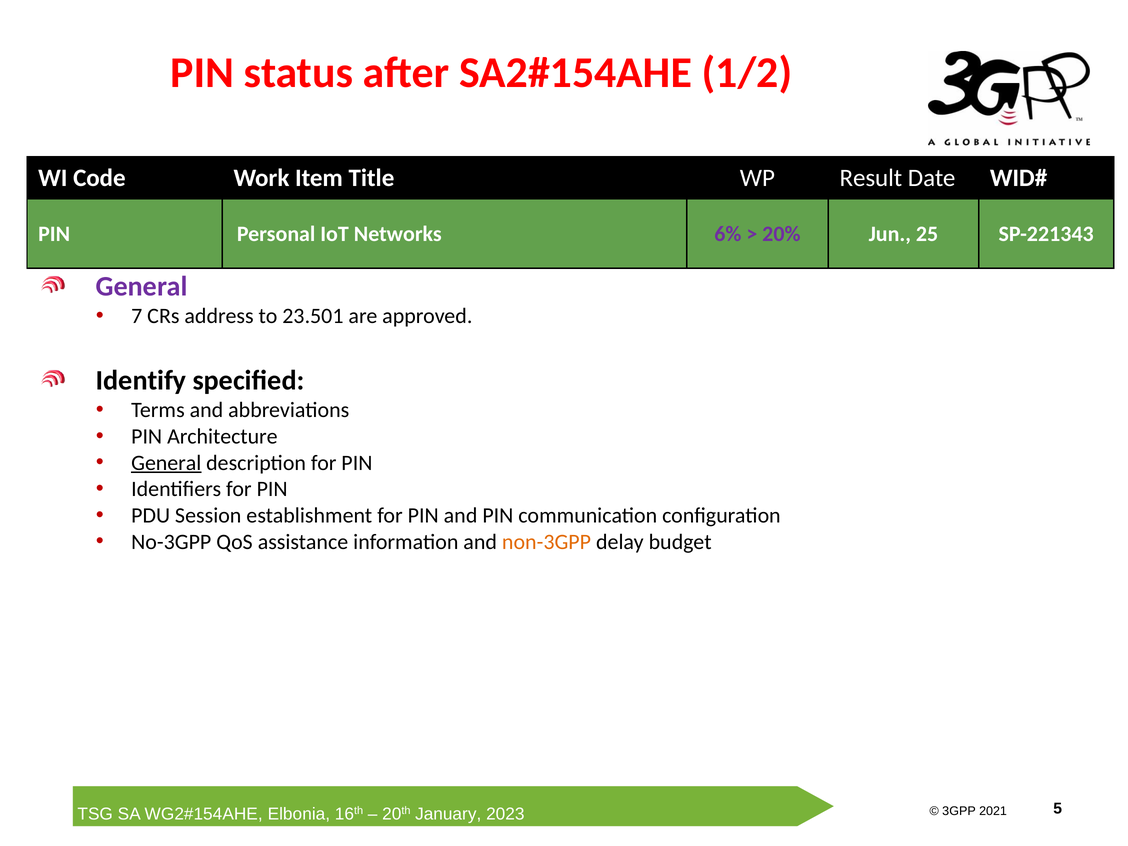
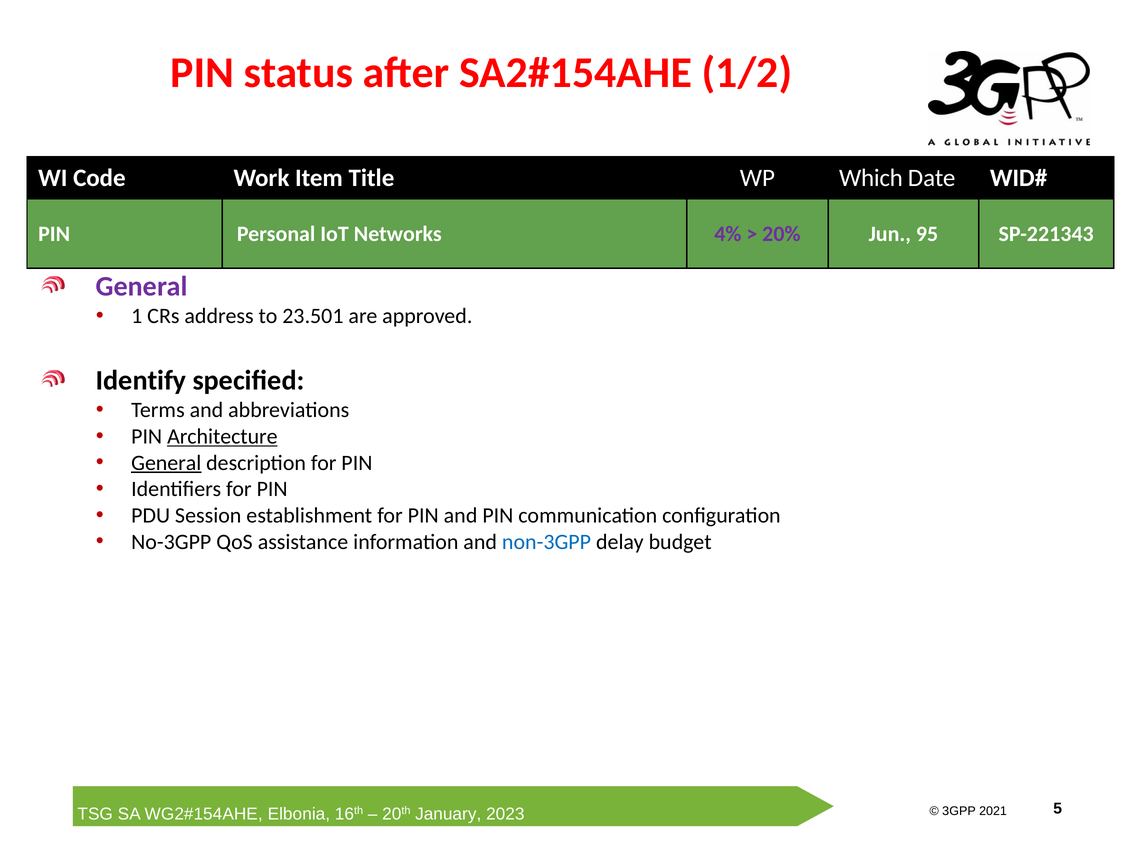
Result: Result -> Which
6%: 6% -> 4%
25: 25 -> 95
7: 7 -> 1
Architecture underline: none -> present
non-3GPP colour: orange -> blue
